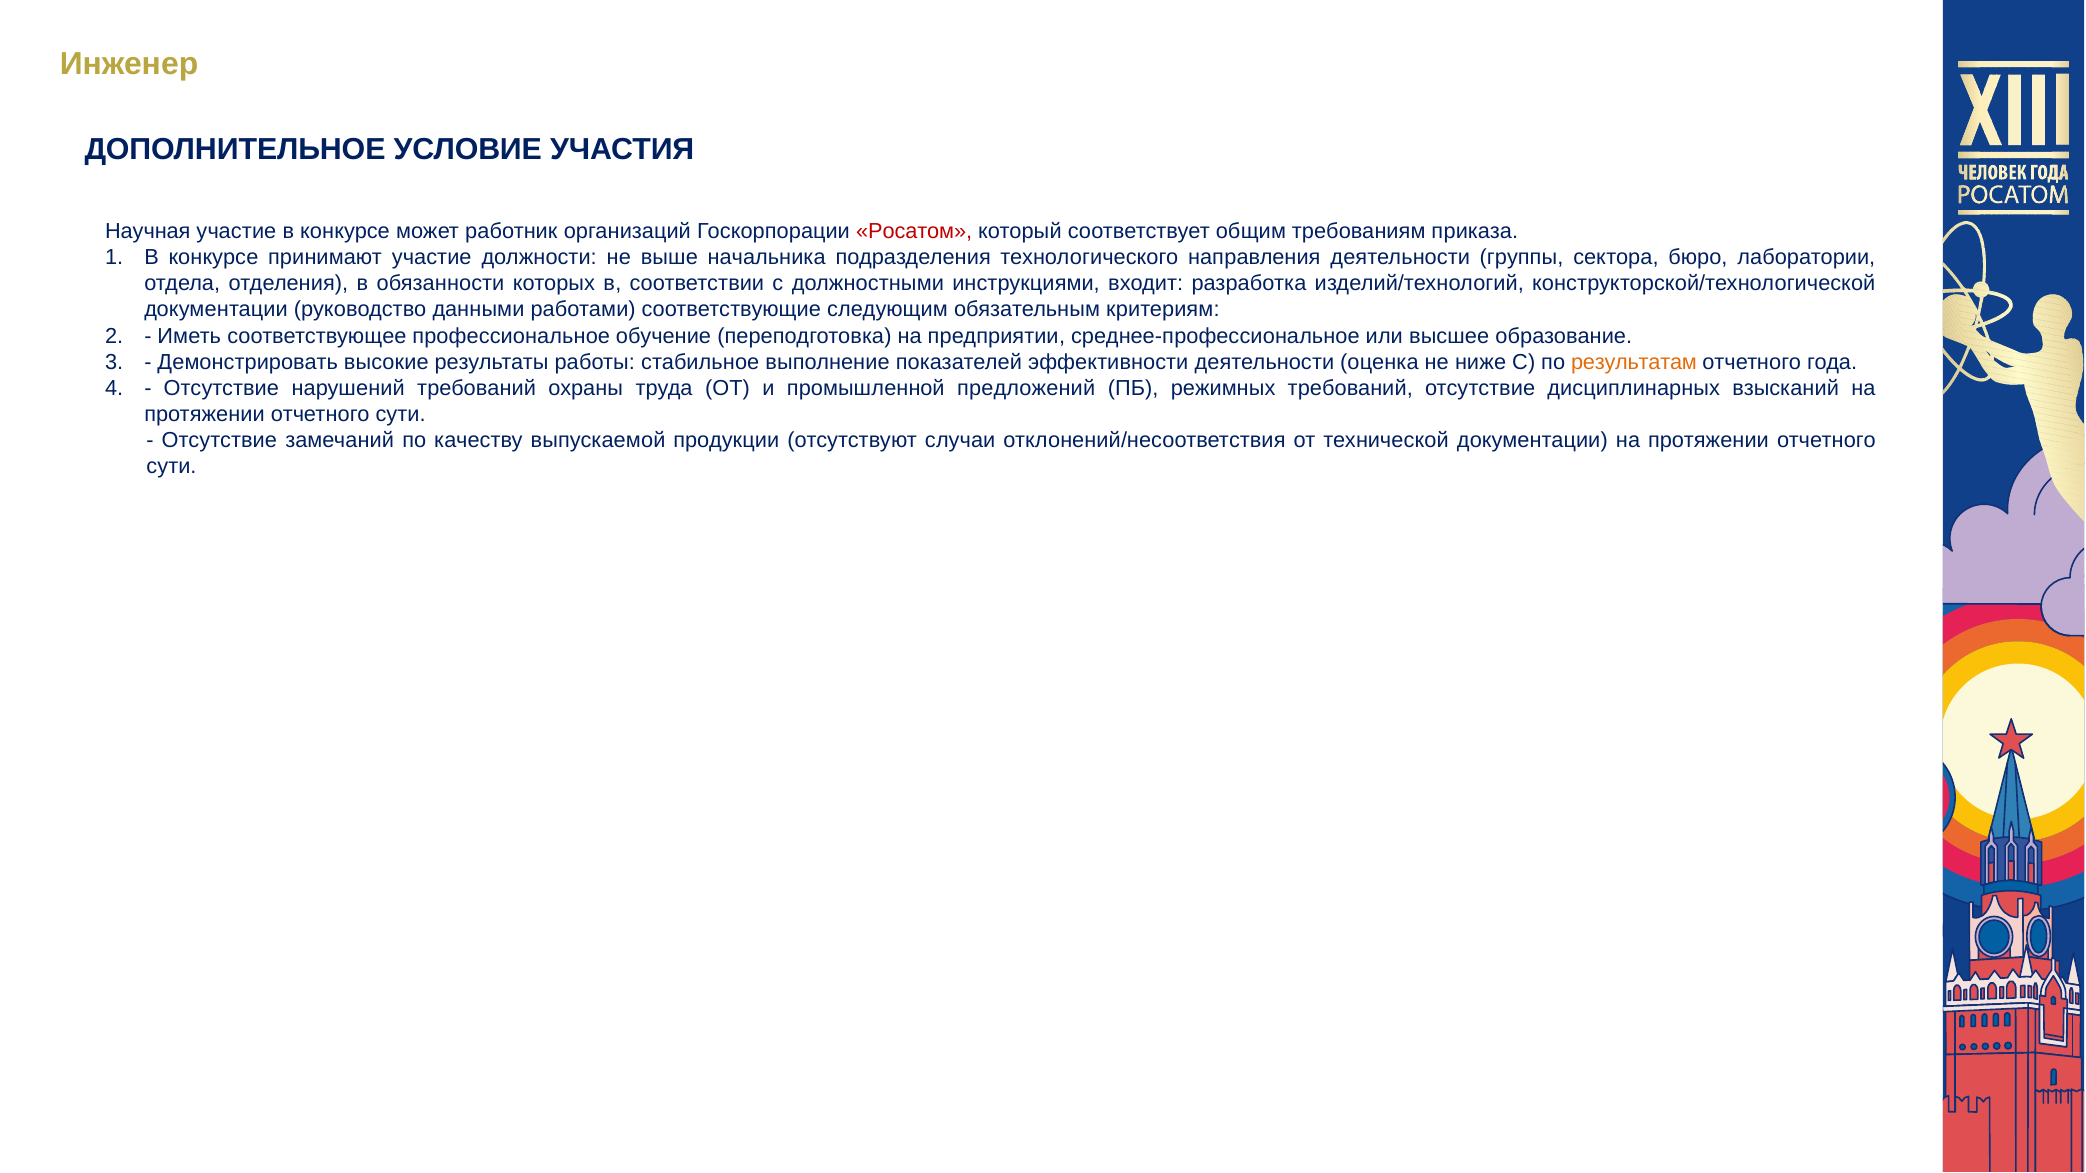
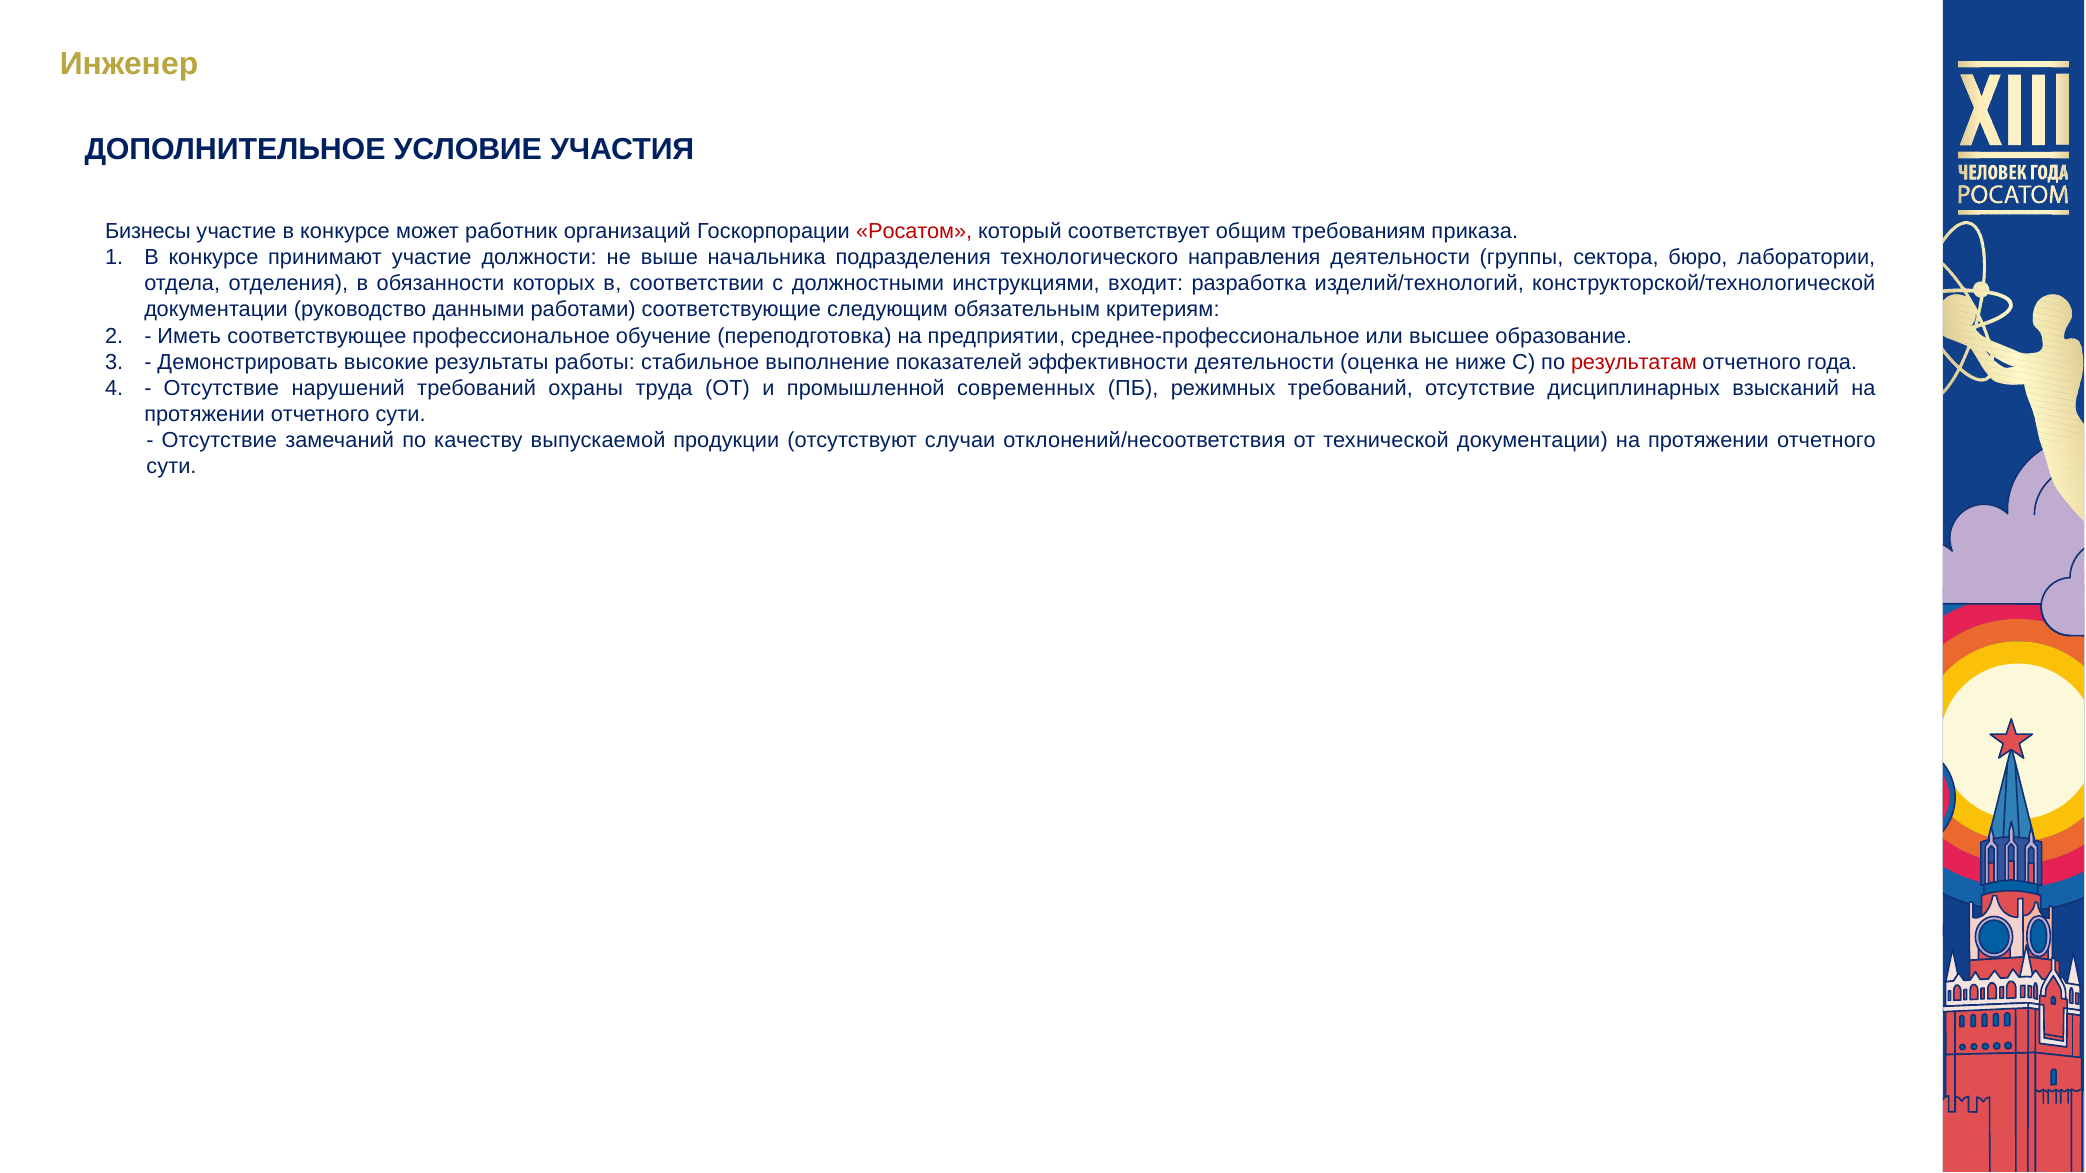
Научная: Научная -> Бизнесы
результатам colour: orange -> red
предложений: предложений -> современных
